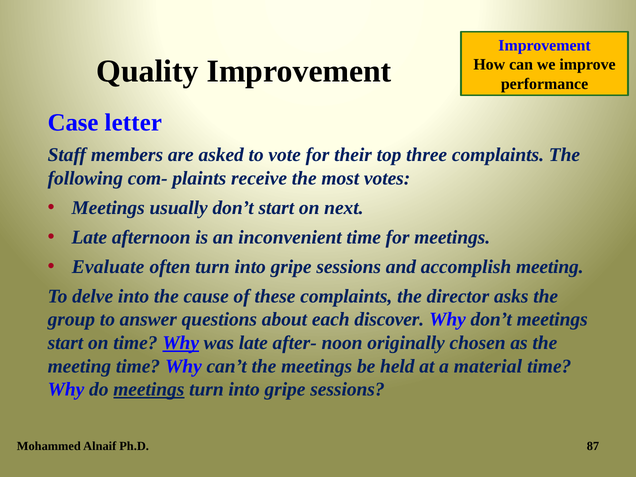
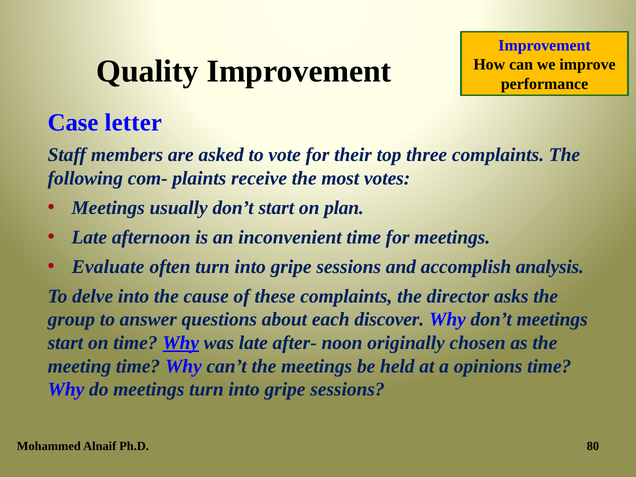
next: next -> plan
accomplish meeting: meeting -> analysis
material: material -> opinions
meetings at (149, 389) underline: present -> none
87: 87 -> 80
